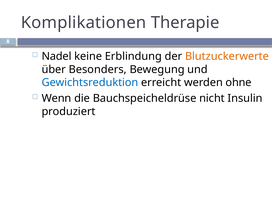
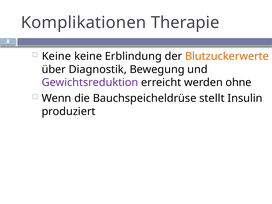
Nadel at (57, 56): Nadel -> Keine
Besonders: Besonders -> Diagnostik
Gewichtsreduktion colour: blue -> purple
nicht: nicht -> stellt
